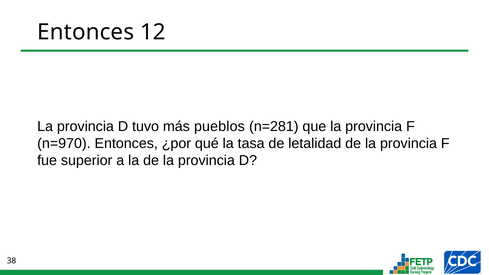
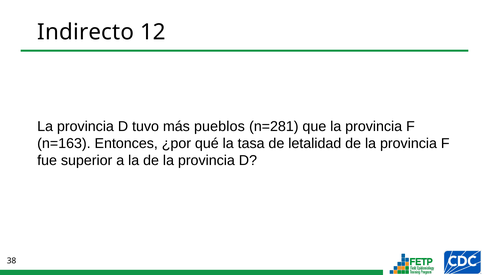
Entonces at (86, 32): Entonces -> Indirecto
n=970: n=970 -> n=163
